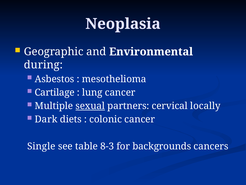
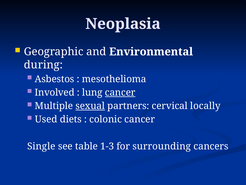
Cartilage: Cartilage -> Involved
cancer at (120, 92) underline: none -> present
Dark: Dark -> Used
8-3: 8-3 -> 1-3
backgrounds: backgrounds -> surrounding
